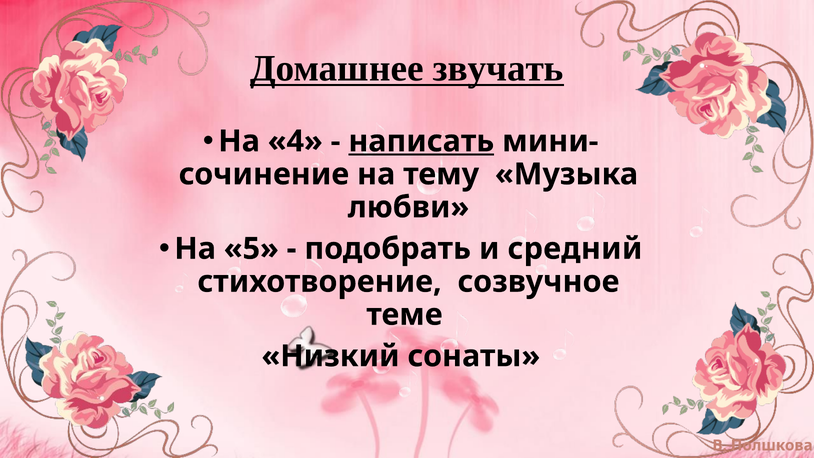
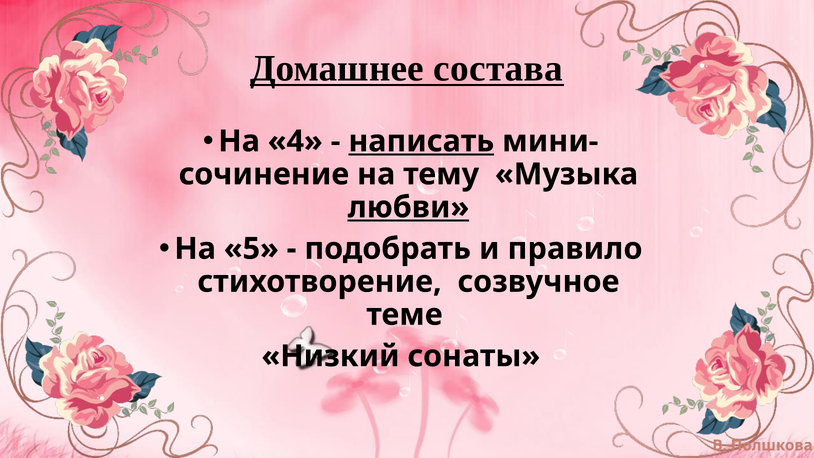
звучать: звучать -> состава
любви underline: none -> present
средний: средний -> правило
